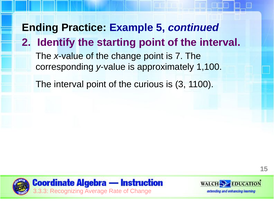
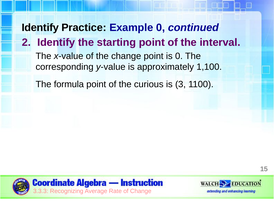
Ending at (40, 28): Ending -> Identify
Example 5: 5 -> 0
is 7: 7 -> 0
interval at (69, 84): interval -> formula
